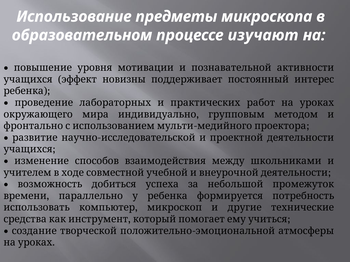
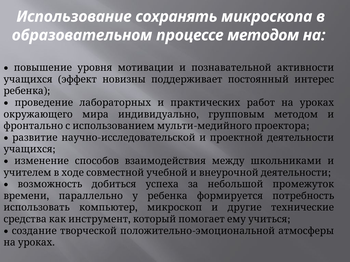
предметы: предметы -> сохранять
процессе изучают: изучают -> методом
